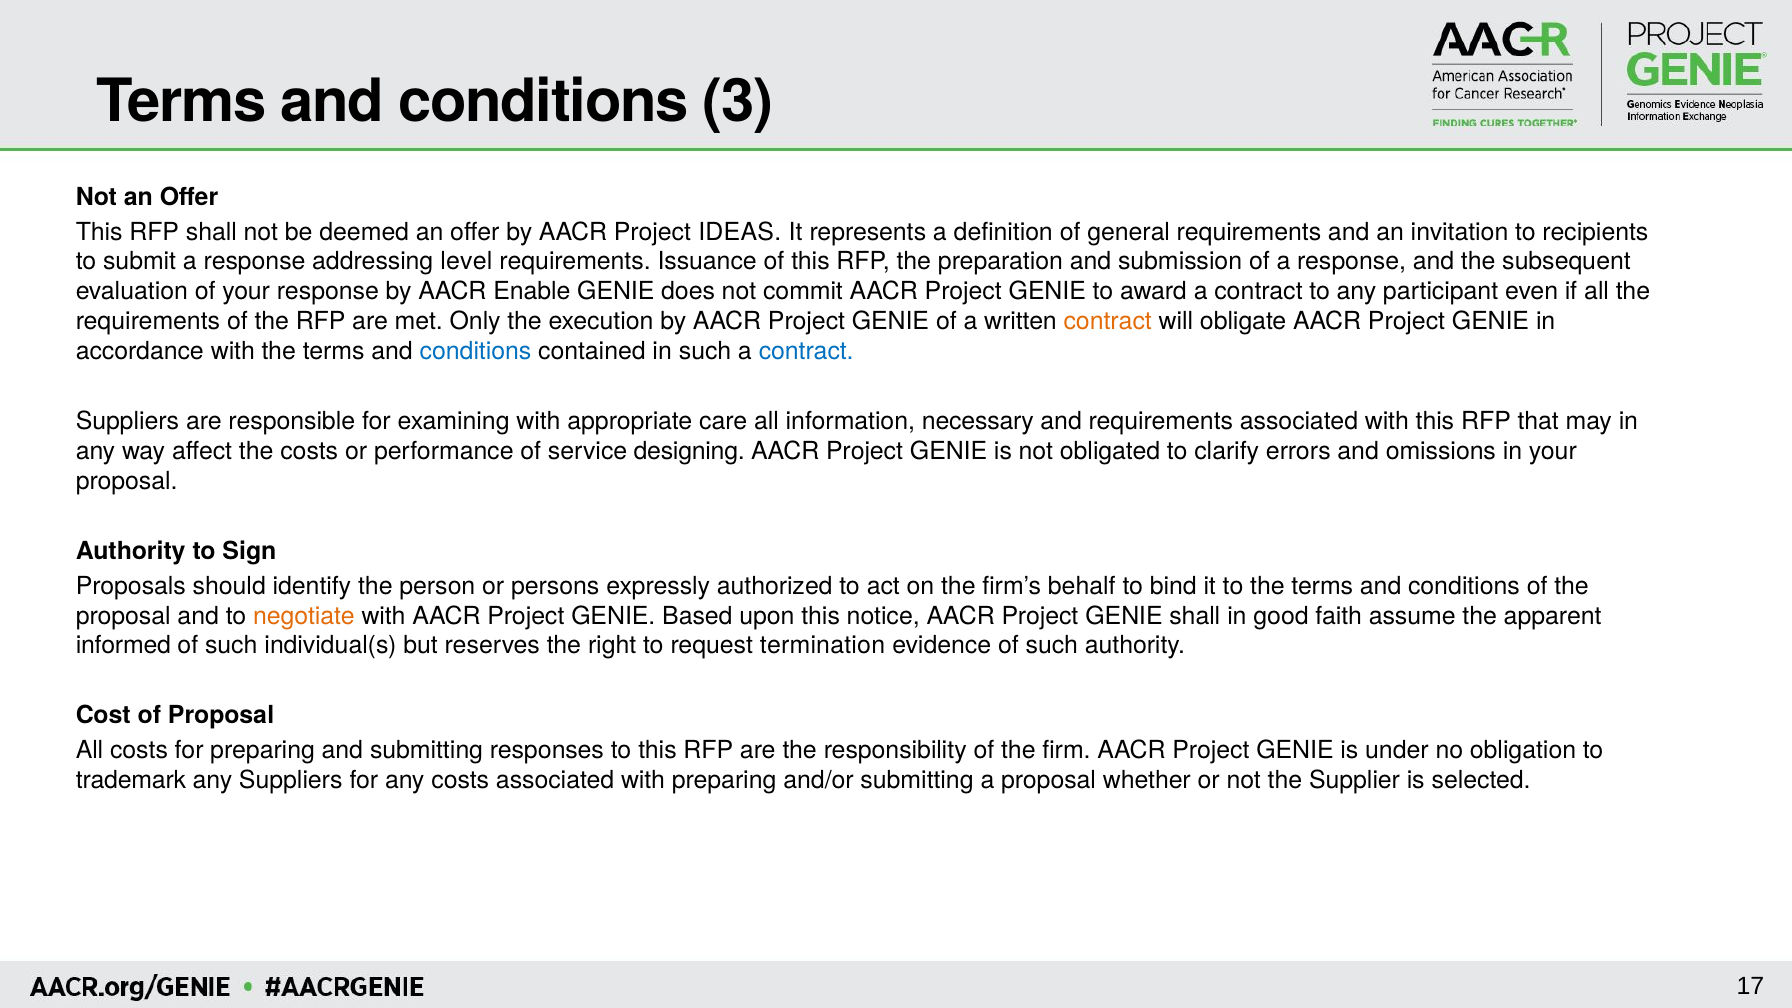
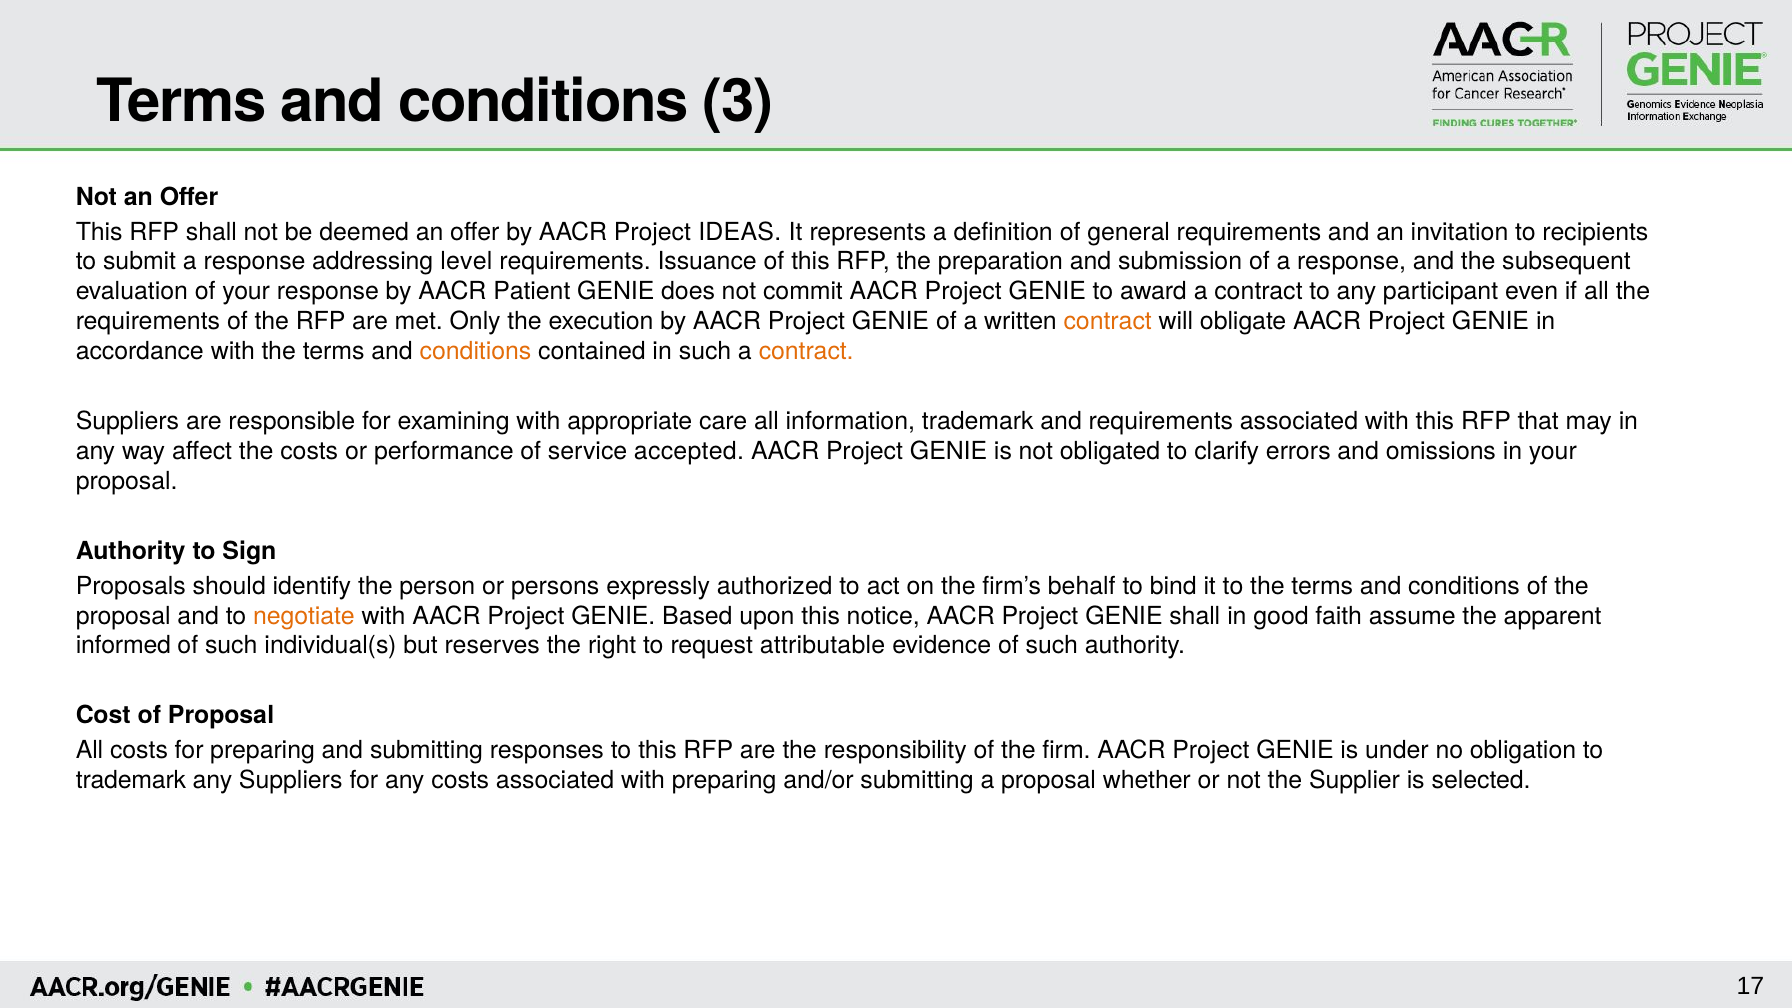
Enable: Enable -> Patient
conditions at (476, 351) colour: blue -> orange
contract at (806, 351) colour: blue -> orange
information necessary: necessary -> trademark
designing: designing -> accepted
termination: termination -> attributable
